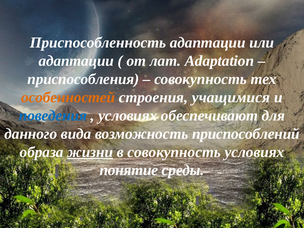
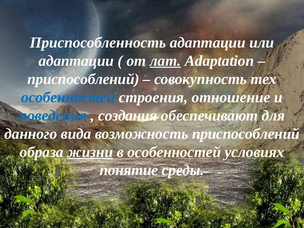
лат underline: none -> present
приспособления at (83, 79): приспособления -> приспособлений
особенностей at (68, 97) colour: orange -> blue
учащимися: учащимися -> отношение
условиях at (128, 116): условиях -> создания
в совокупность: совокупность -> особенностей
